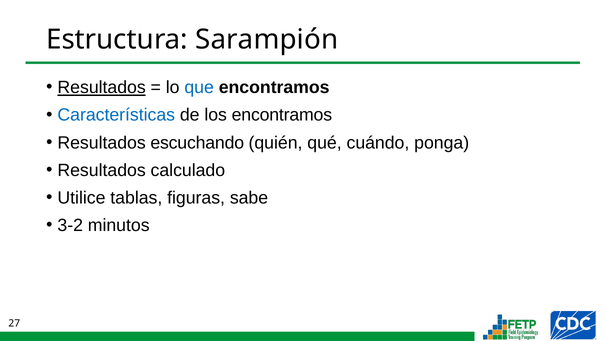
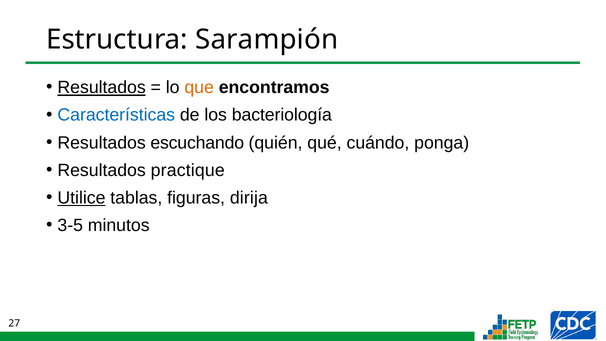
que colour: blue -> orange
los encontramos: encontramos -> bacteriología
calculado: calculado -> practique
Utilice underline: none -> present
sabe: sabe -> dirija
3-2: 3-2 -> 3-5
